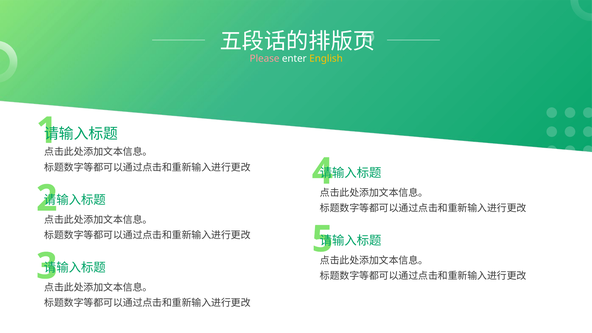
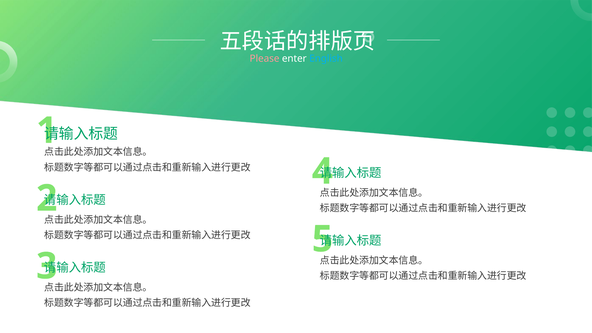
English colour: yellow -> light blue
